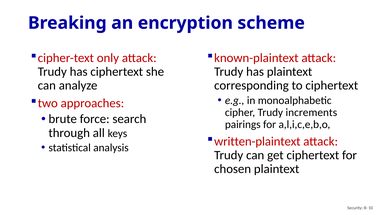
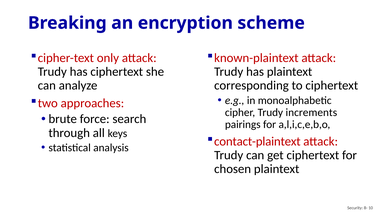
written-plaintext: written-plaintext -> contact-plaintext
